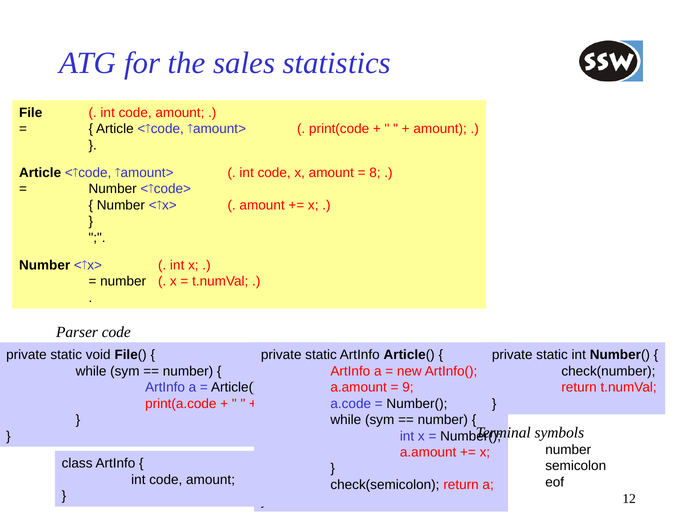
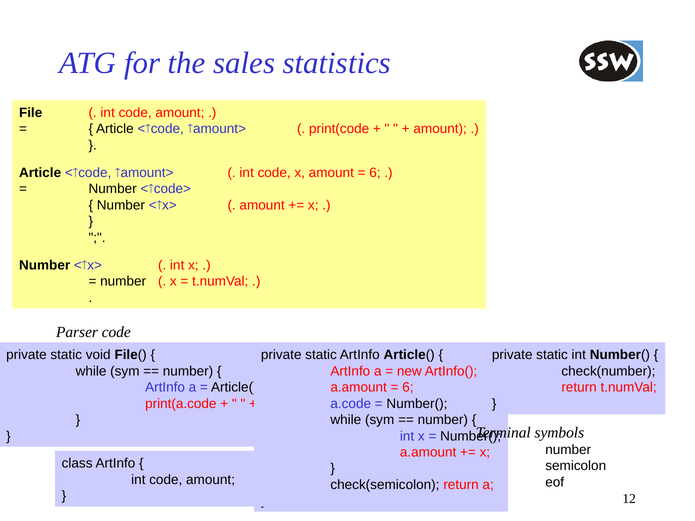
8 at (375, 173): 8 -> 6
9 at (408, 388): 9 -> 6
